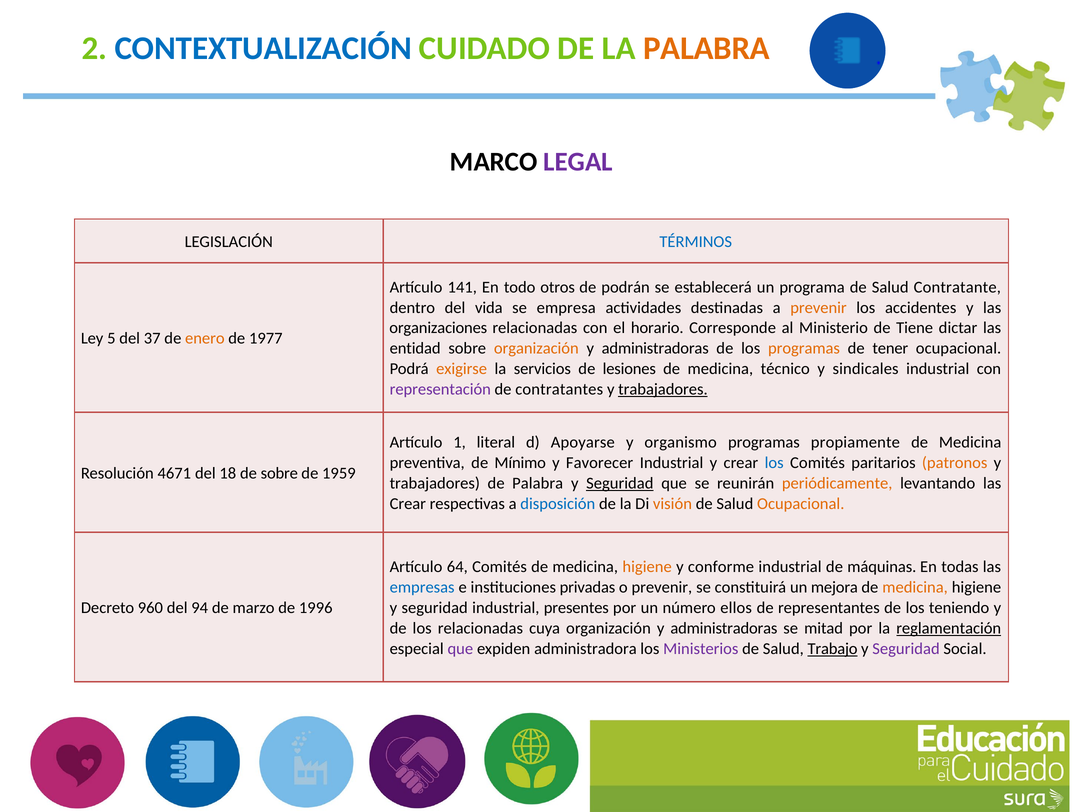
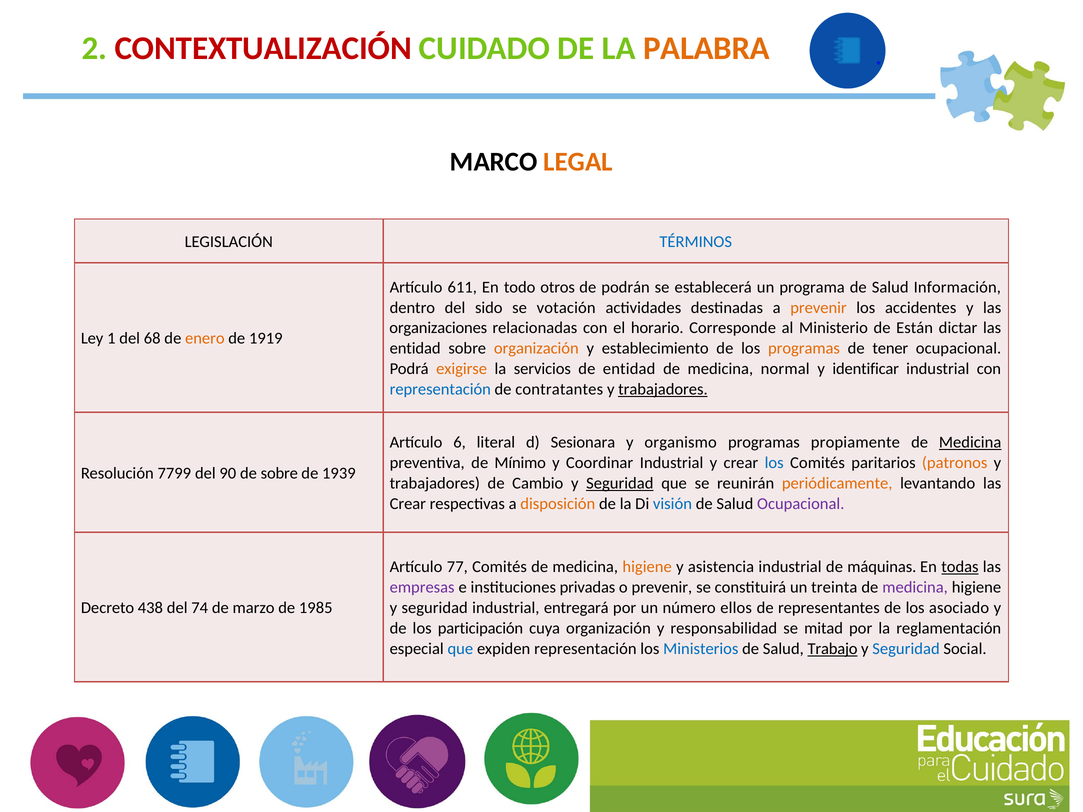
CONTEXTUALIZACIÓN colour: blue -> red
LEGAL colour: purple -> orange
141: 141 -> 611
Contratante: Contratante -> Información
vida: vida -> sido
empresa: empresa -> votación
Tiene: Tiene -> Están
5: 5 -> 1
37: 37 -> 68
1977: 1977 -> 1919
administradoras at (655, 349): administradoras -> establecimiento
de lesiones: lesiones -> entidad
técnico: técnico -> normal
sindicales: sindicales -> identificar
representación at (440, 389) colour: purple -> blue
1: 1 -> 6
Apoyarse: Apoyarse -> Sesionara
Medicina at (970, 443) underline: none -> present
Favorecer: Favorecer -> Coordinar
4671: 4671 -> 7799
18: 18 -> 90
1959: 1959 -> 1939
de Palabra: Palabra -> Cambio
disposición colour: blue -> orange
visión colour: orange -> blue
Ocupacional at (801, 504) colour: orange -> purple
64: 64 -> 77
conforme: conforme -> asistencia
todas underline: none -> present
empresas colour: blue -> purple
mejora: mejora -> treinta
medicina at (915, 588) colour: orange -> purple
960: 960 -> 438
94: 94 -> 74
1996: 1996 -> 1985
presentes: presentes -> entregará
teniendo: teniendo -> asociado
los relacionadas: relacionadas -> participación
cuya organización y administradoras: administradoras -> responsabilidad
reglamentación underline: present -> none
que at (460, 649) colour: purple -> blue
expiden administradora: administradora -> representación
Ministerios colour: purple -> blue
Seguridad at (906, 649) colour: purple -> blue
